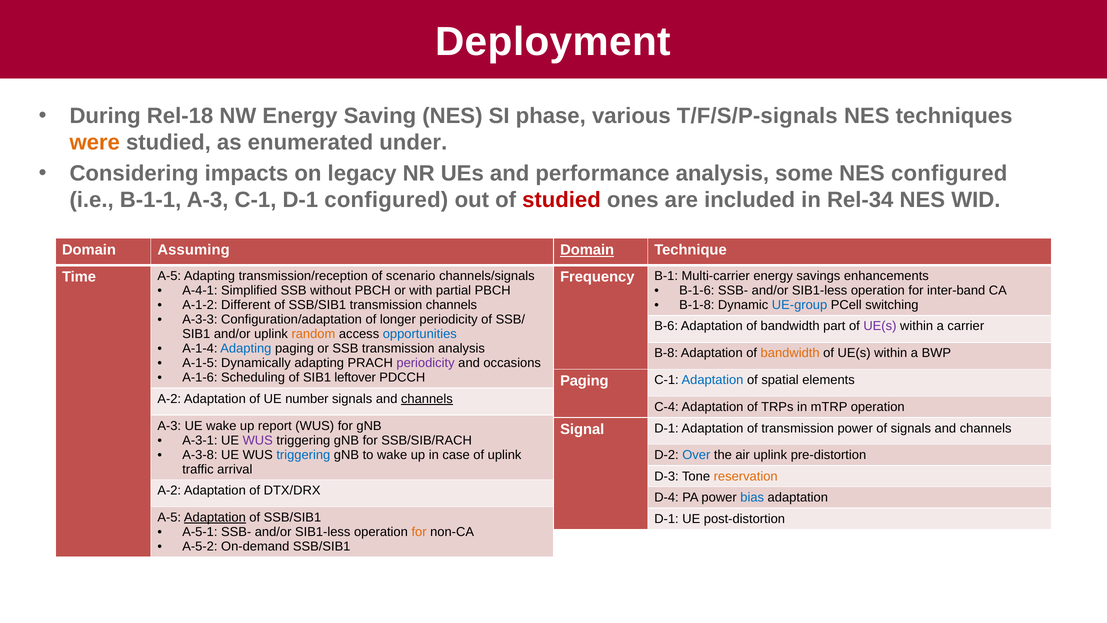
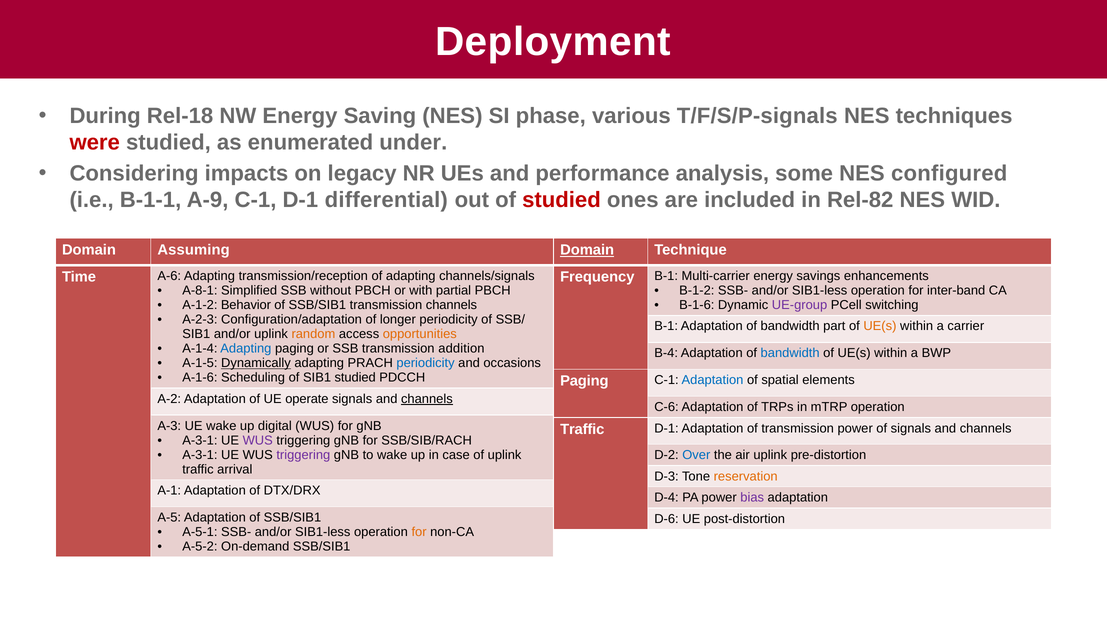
were colour: orange -> red
B-1-1 A-3: A-3 -> A-9
D-1 configured: configured -> differential
Rel-34: Rel-34 -> Rel-82
Time A-5: A-5 -> A-6
of scenario: scenario -> adapting
A-4-1: A-4-1 -> A-8-1
B-1-6: B-1-6 -> B-1-2
Different: Different -> Behavior
B-1-8: B-1-8 -> B-1-6
UE-group colour: blue -> purple
A-3-3: A-3-3 -> A-2-3
B-6 at (666, 326): B-6 -> B-1
UE(s at (880, 326) colour: purple -> orange
opportunities colour: blue -> orange
transmission analysis: analysis -> addition
B-8: B-8 -> B-4
bandwidth at (790, 353) colour: orange -> blue
Dynamically underline: none -> present
periodicity at (426, 363) colour: purple -> blue
SIB1 leftover: leftover -> studied
number: number -> operate
C-4: C-4 -> C-6
report: report -> digital
Signal at (582, 429): Signal -> Traffic
A-3-8 at (200, 455): A-3-8 -> A-3-1
triggering at (303, 455) colour: blue -> purple
A-2 at (169, 490): A-2 -> A-1
bias colour: blue -> purple
Adaptation at (215, 517) underline: present -> none
D-1 at (666, 519): D-1 -> D-6
